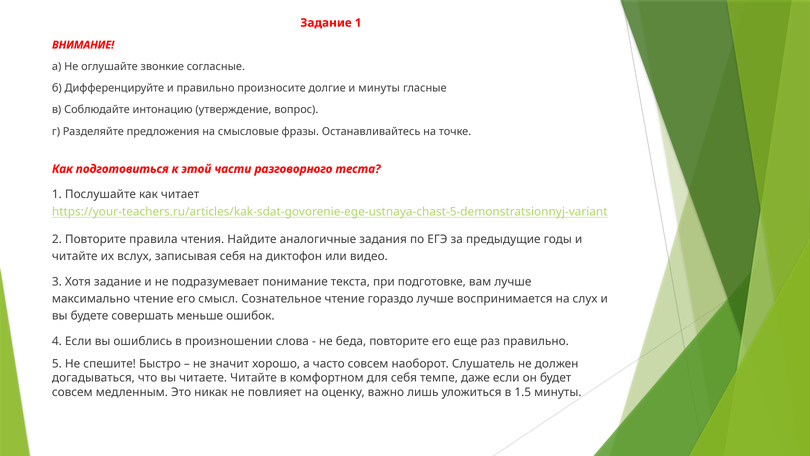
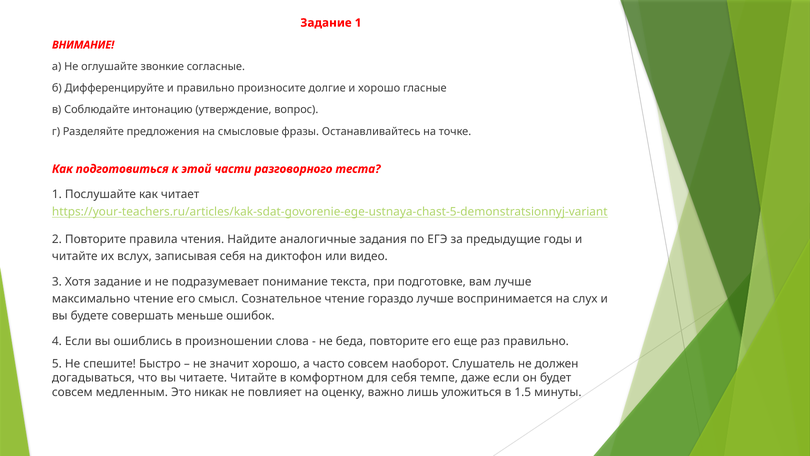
и минуты: минуты -> хорошо
